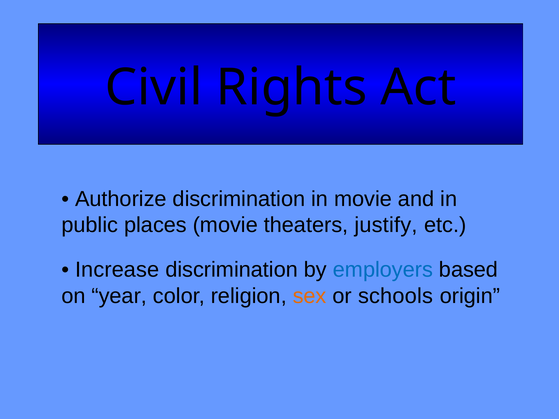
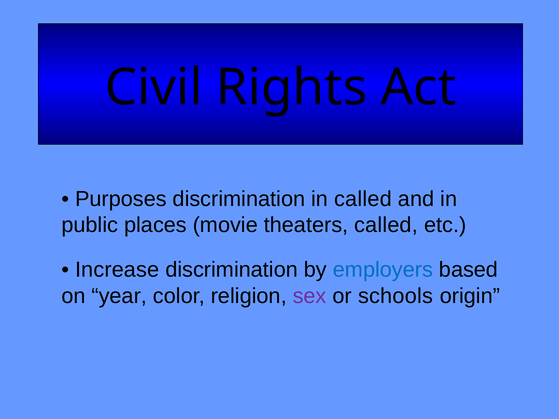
Authorize: Authorize -> Purposes
in movie: movie -> called
theaters justify: justify -> called
sex colour: orange -> purple
